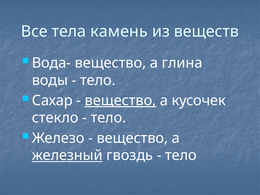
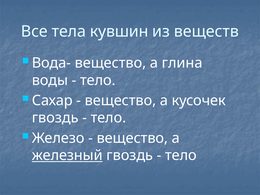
камень: камень -> кувшин
вещество at (120, 100) underline: present -> none
стекло at (55, 118): стекло -> гвоздь
